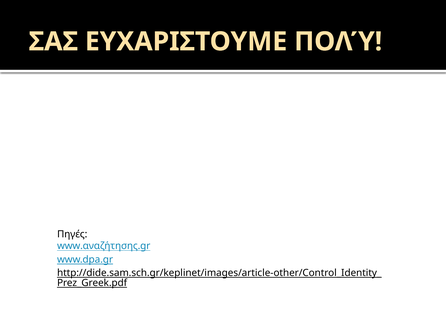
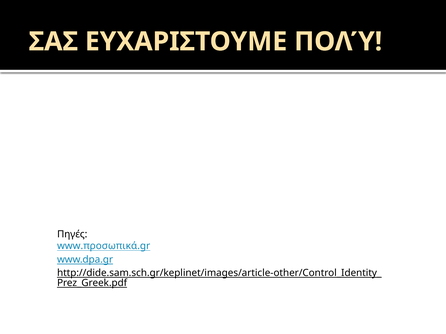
www.αναζήτησης.gr: www.αναζήτησης.gr -> www.προσωπικά.gr
